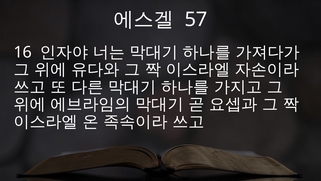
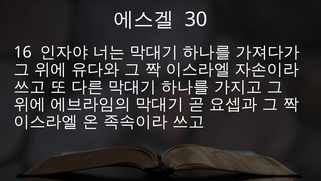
57: 57 -> 30
